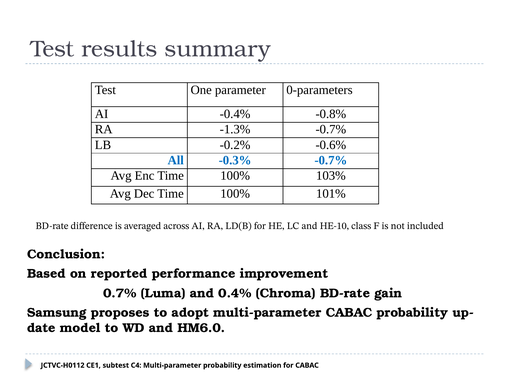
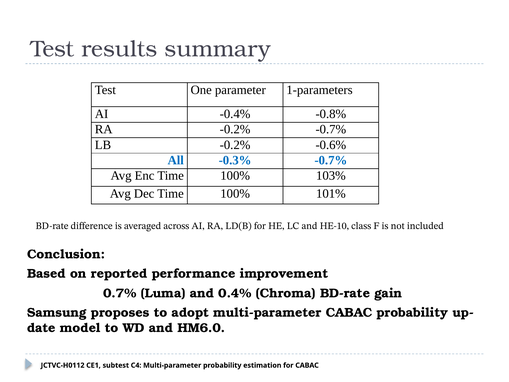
0-parameters: 0-parameters -> 1-parameters
RA -1.3%: -1.3% -> -0.2%
